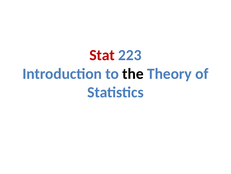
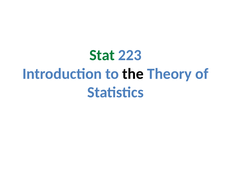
Stat colour: red -> green
